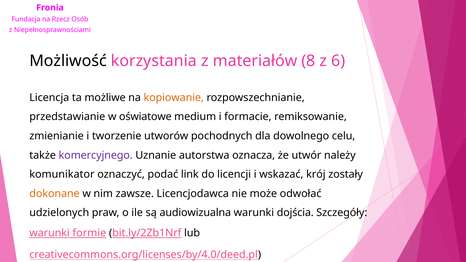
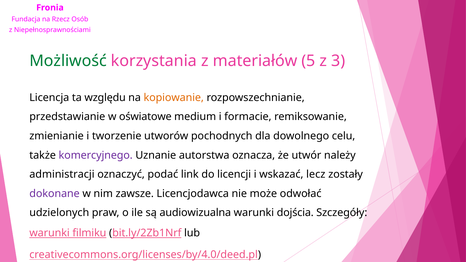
Możliwość colour: black -> green
8: 8 -> 5
6: 6 -> 3
możliwe: możliwe -> względu
komunikator: komunikator -> administracji
krój: krój -> lecz
dokonane colour: orange -> purple
formie: formie -> filmiku
